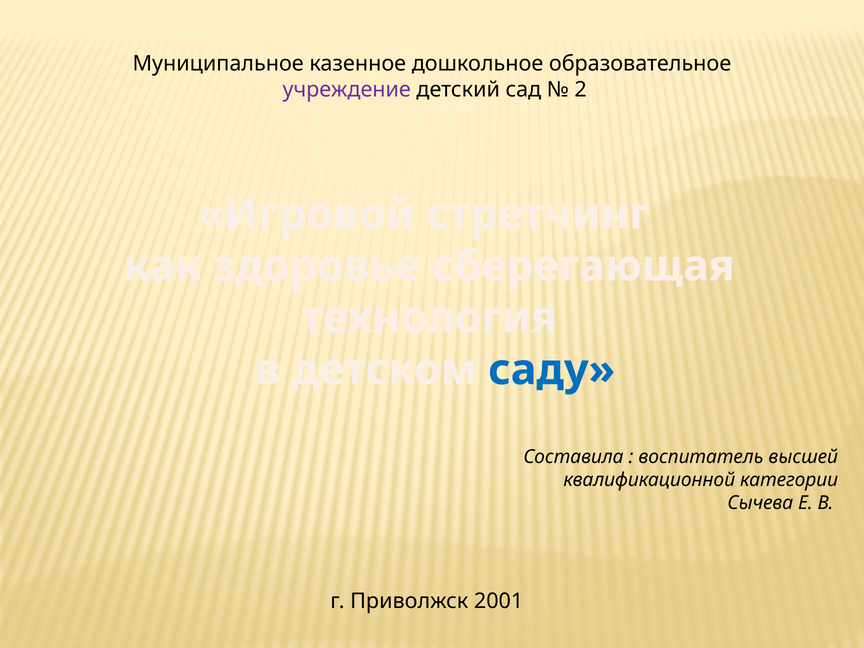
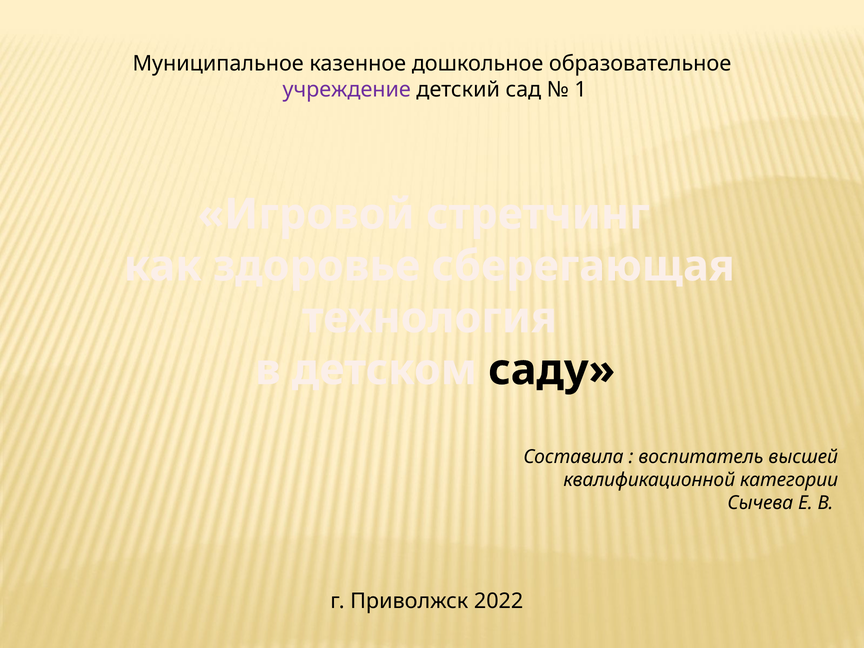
2: 2 -> 1
саду colour: blue -> black
2001: 2001 -> 2022
